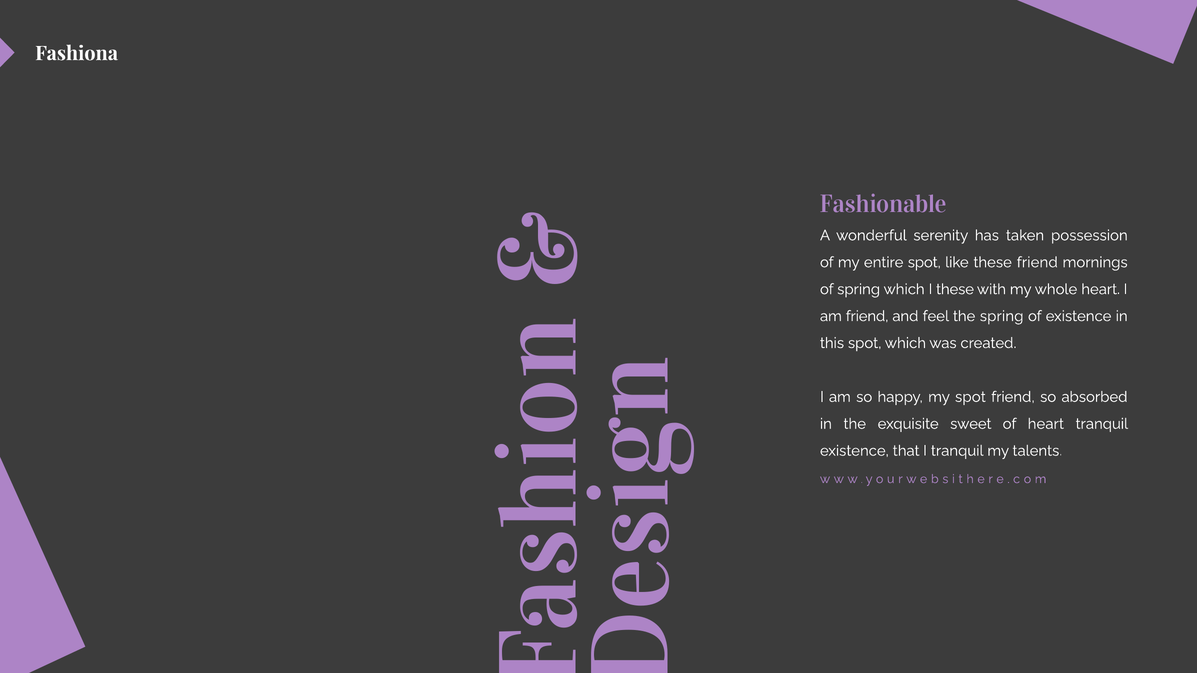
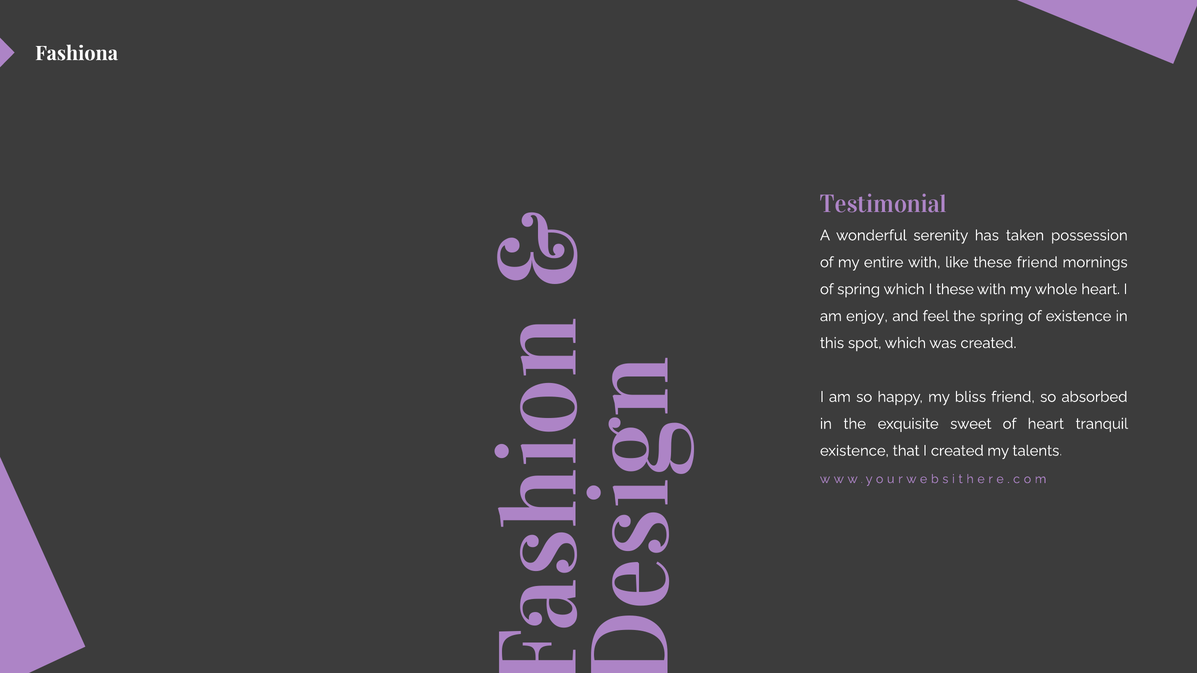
Fashionable: Fashionable -> Testimonial
entire spot: spot -> with
am friend: friend -> enjoy
my spot: spot -> bliss
I tranquil: tranquil -> created
